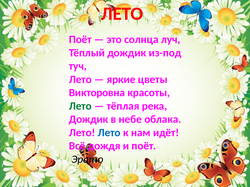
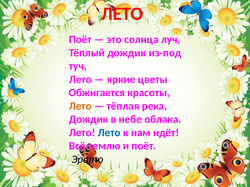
Викторовна: Викторовна -> Обжигается
Лето at (80, 106) colour: green -> orange
дождя: дождя -> землю
